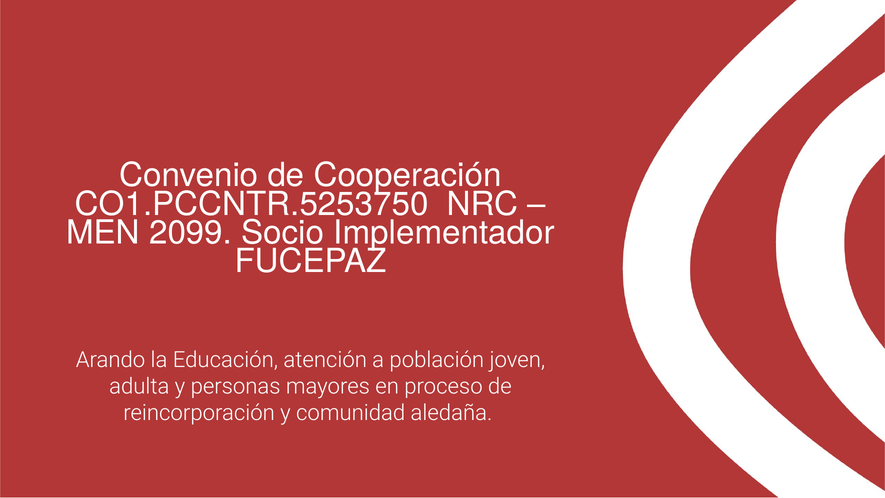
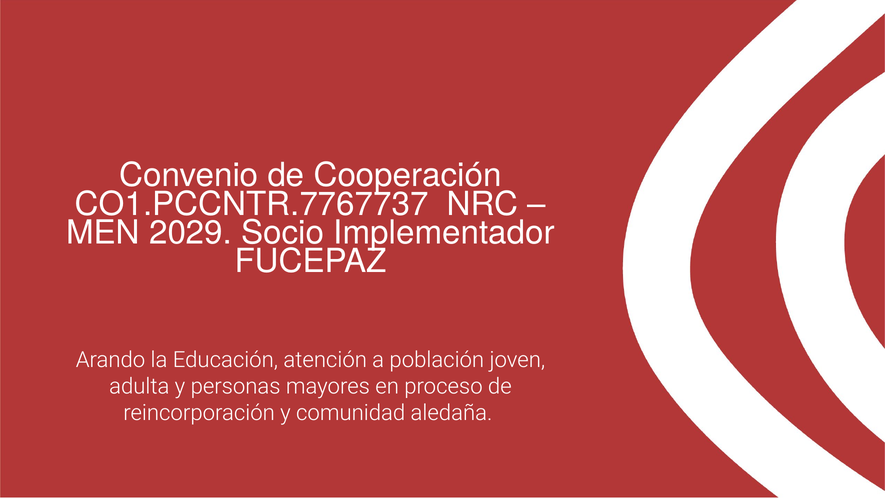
CO1.PCCNTR.5253750: CO1.PCCNTR.5253750 -> CO1.PCCNTR.7767737
2099: 2099 -> 2029
